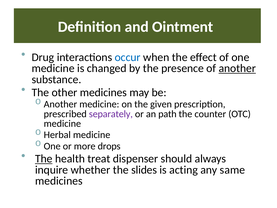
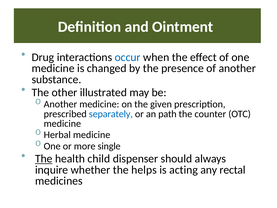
another at (237, 68) underline: present -> none
other medicines: medicines -> illustrated
separately colour: purple -> blue
drops: drops -> single
treat: treat -> child
slides: slides -> helps
same: same -> rectal
